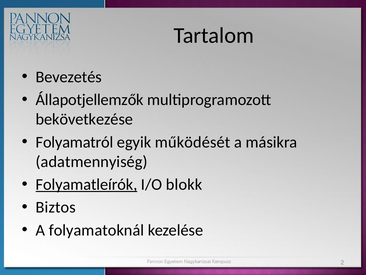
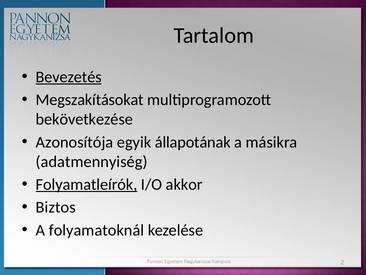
Bevezetés underline: none -> present
Állapotjellemzők: Állapotjellemzők -> Megszakításokat
Folyamatról: Folyamatról -> Azonosítója
működését: működését -> állapotának
blokk: blokk -> akkor
